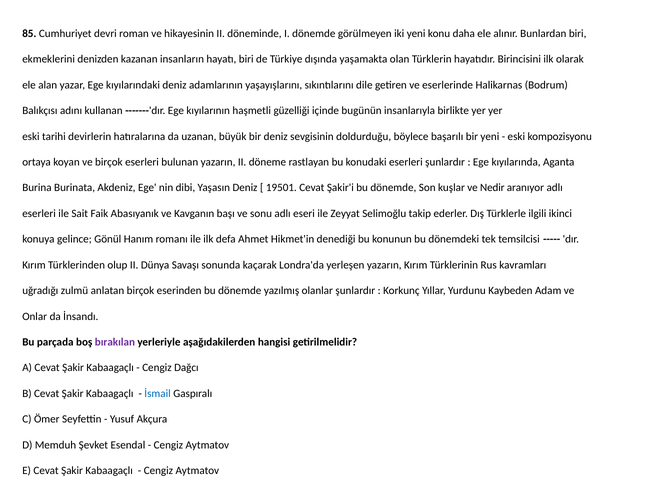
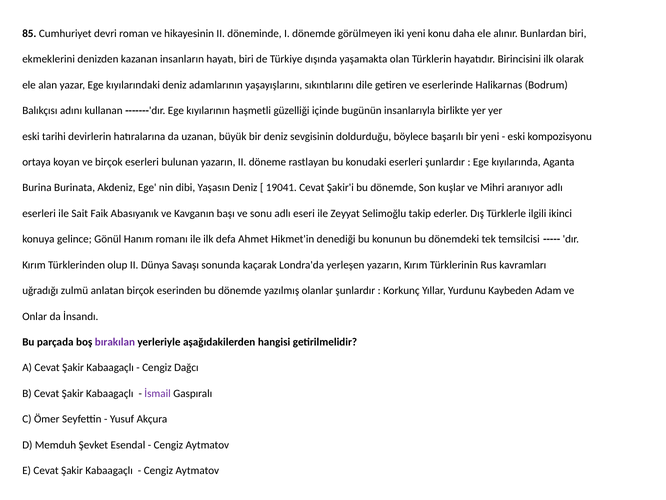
19501: 19501 -> 19041
Nedir: Nedir -> Mihri
İsmail colour: blue -> purple
